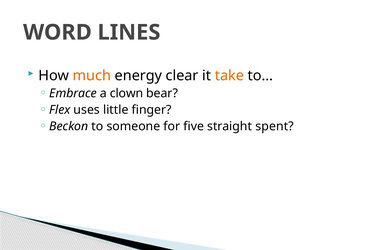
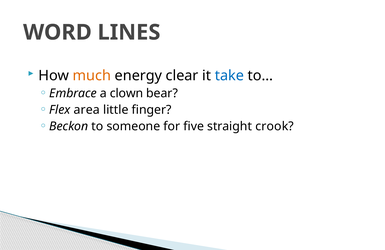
take colour: orange -> blue
uses: uses -> area
spent: spent -> crook
